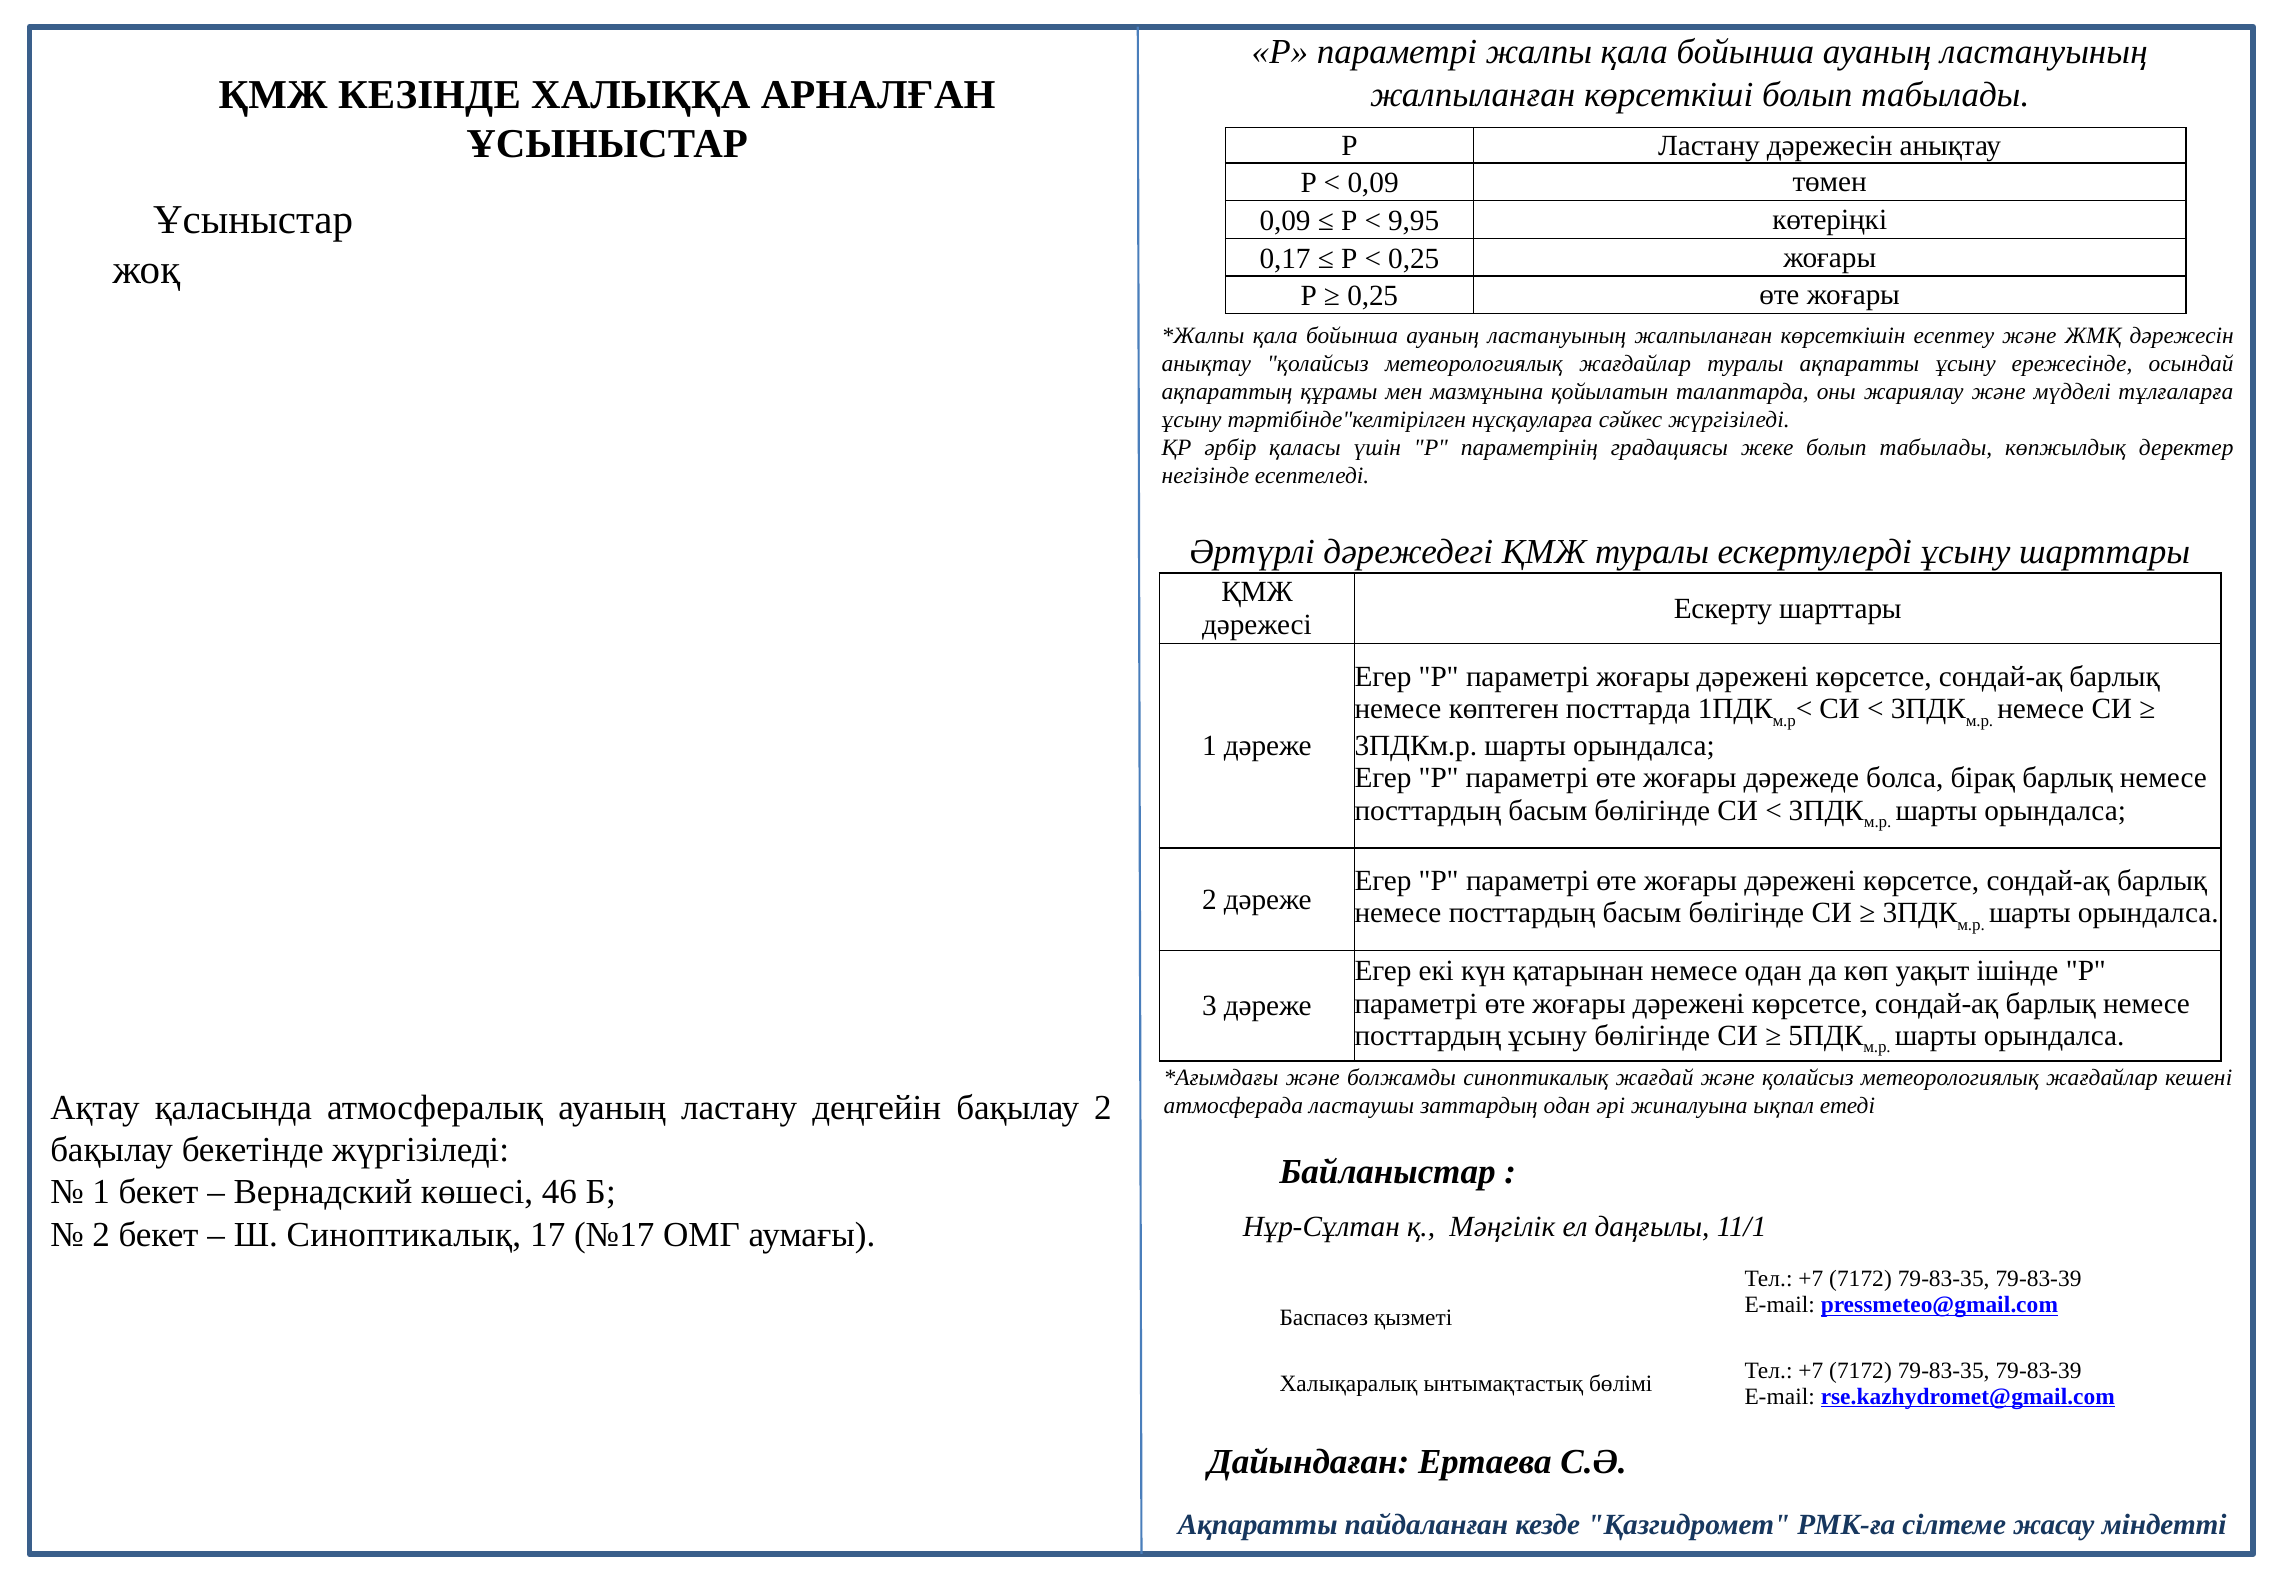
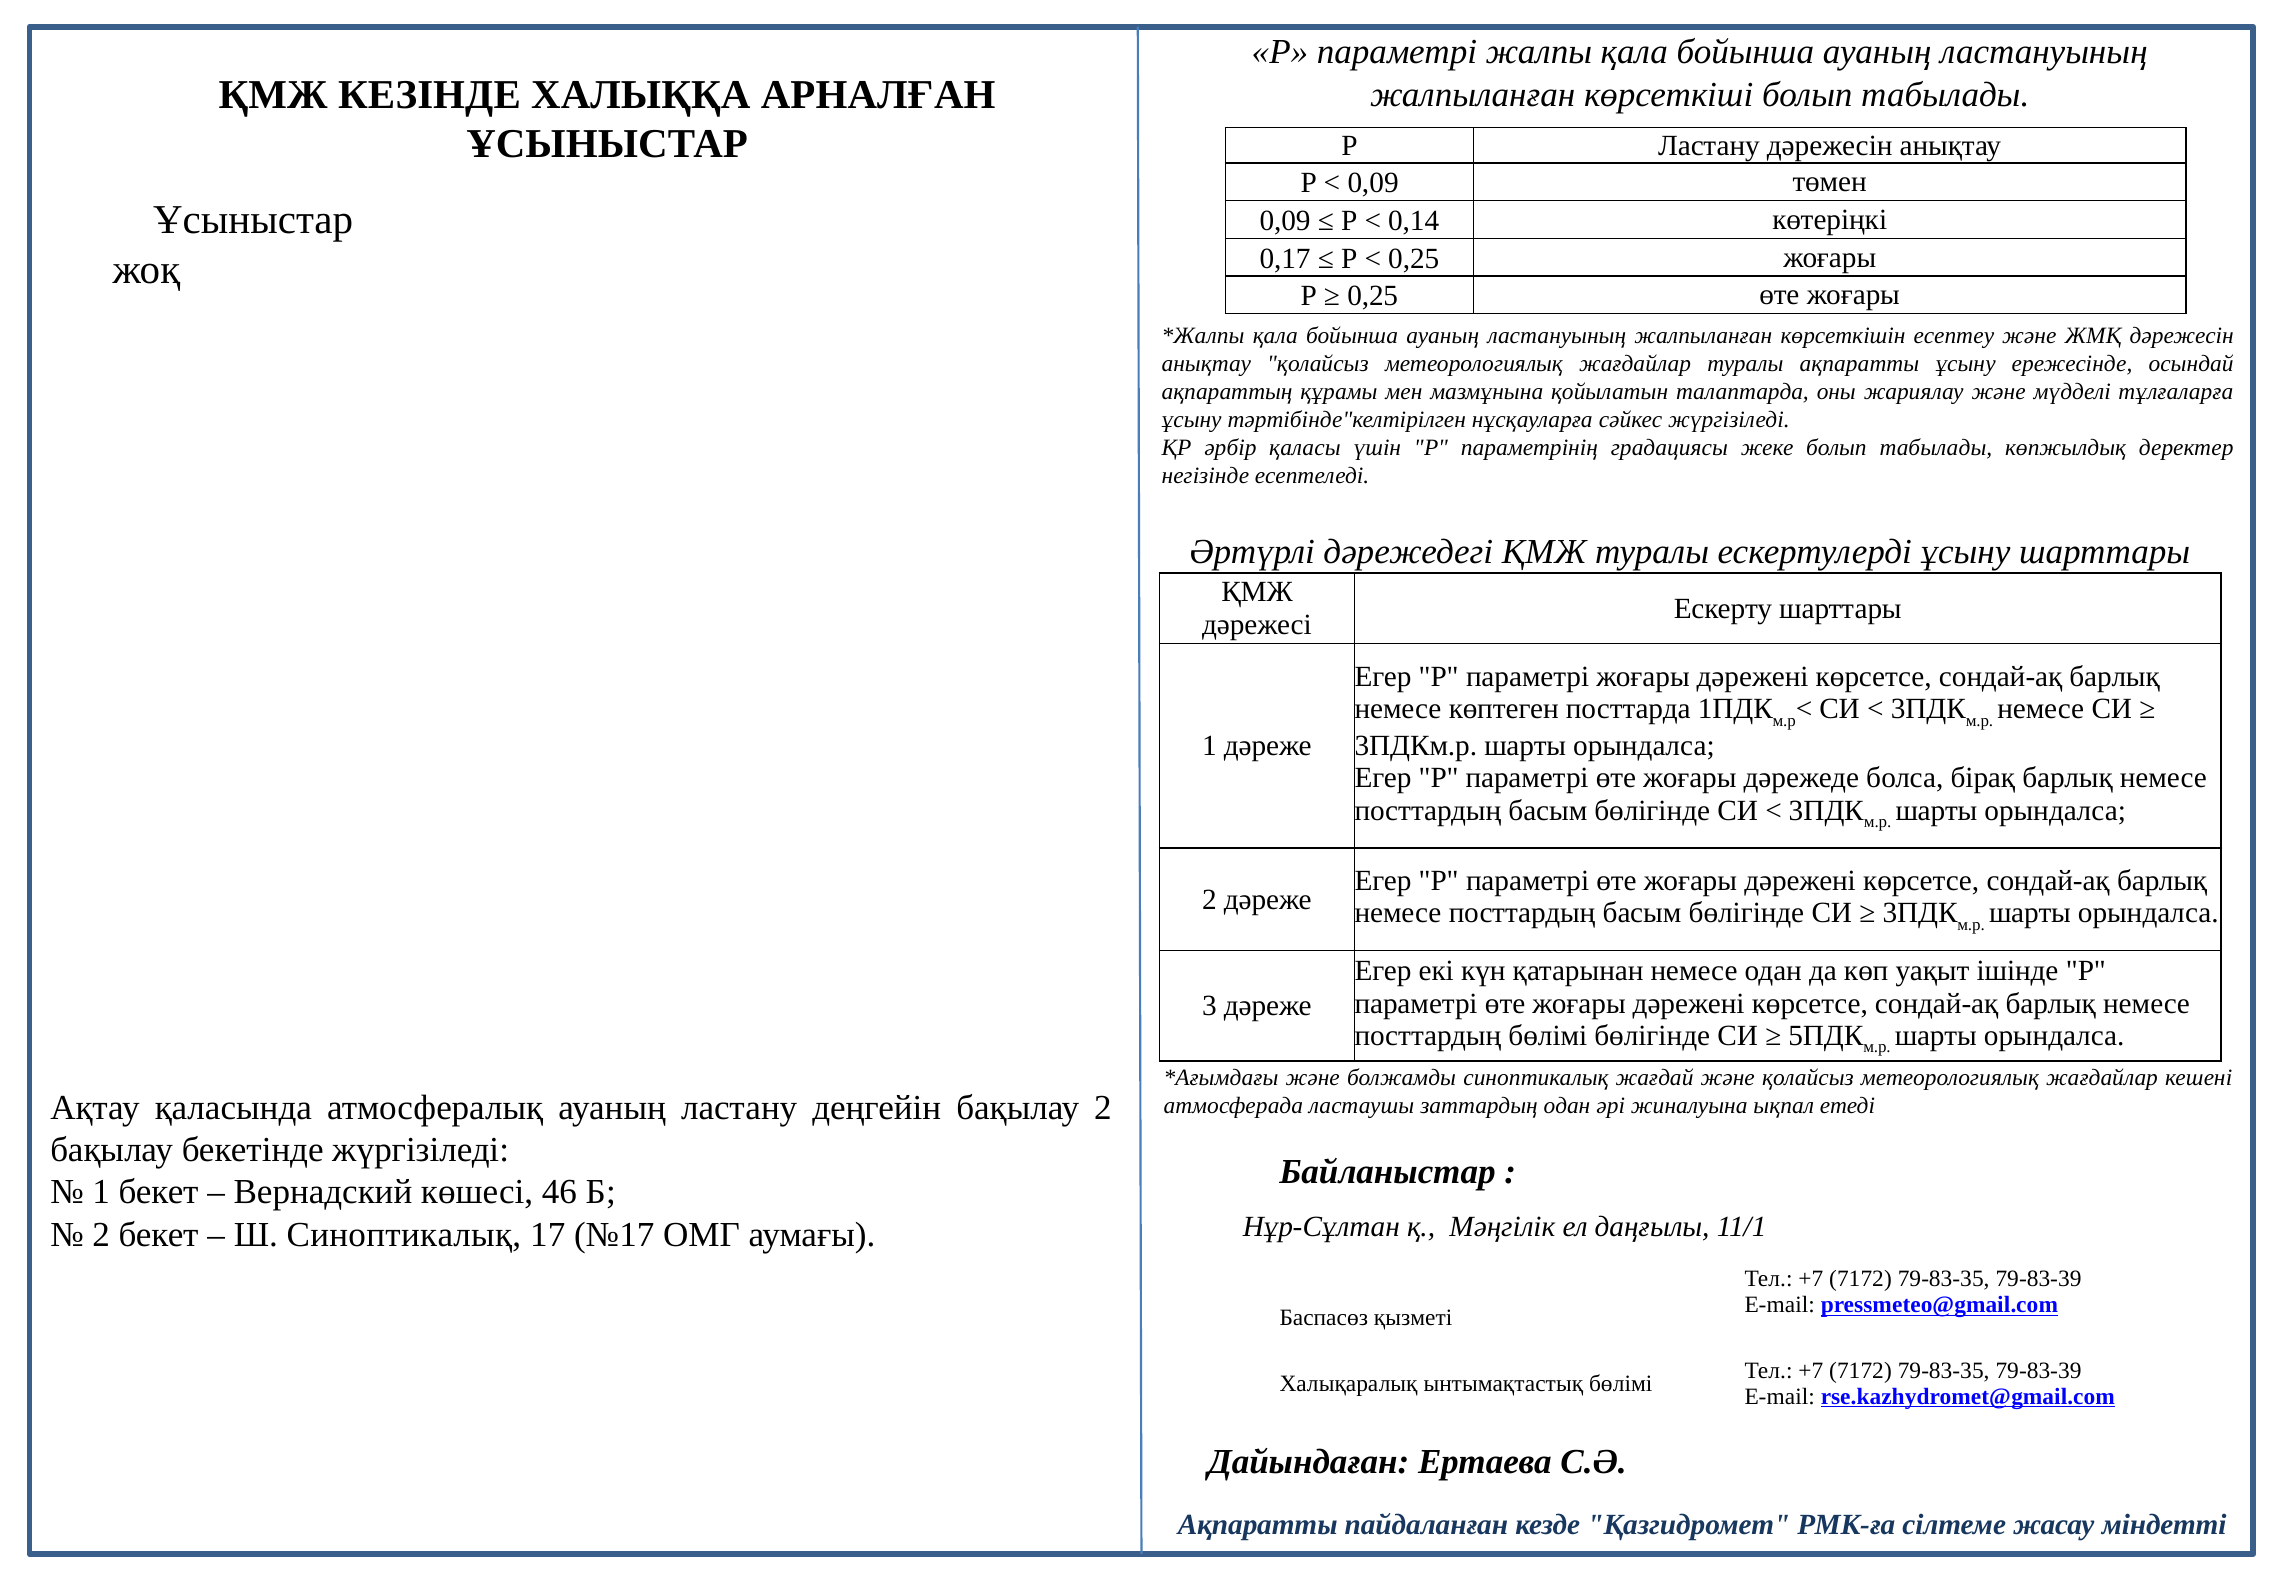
9,95: 9,95 -> 0,14
посттардың ұсыну: ұсыну -> бөлімі
